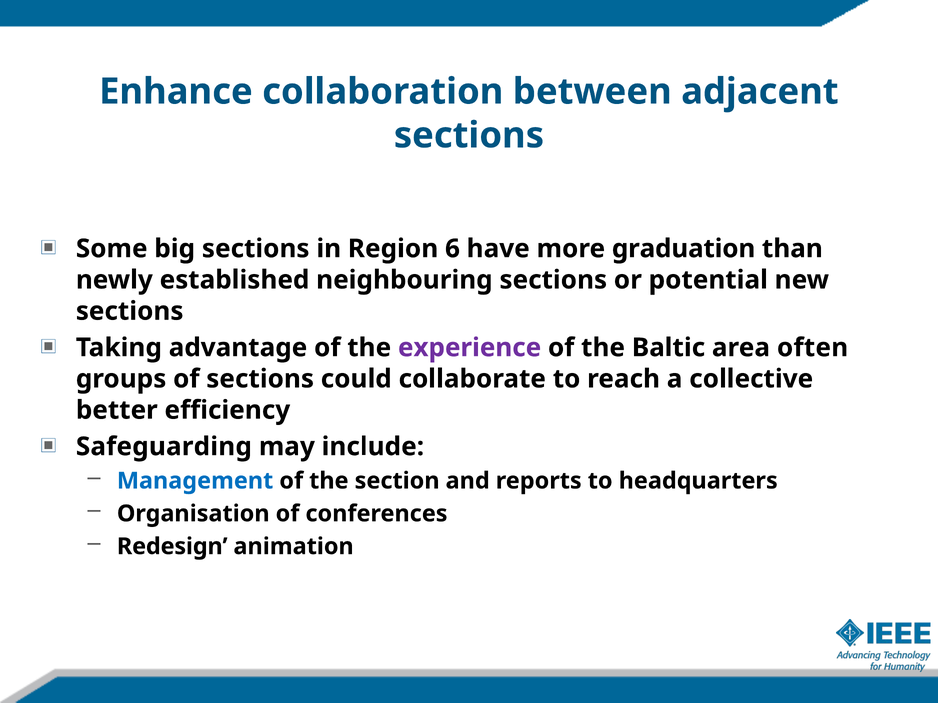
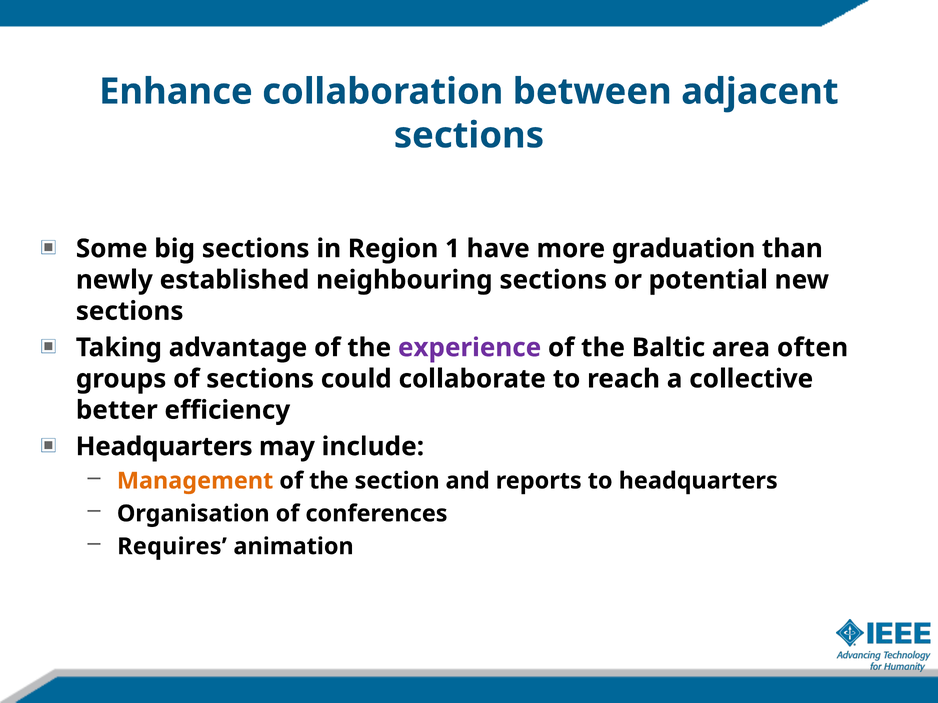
6: 6 -> 1
Safeguarding at (164, 447): Safeguarding -> Headquarters
Management colour: blue -> orange
Redesign: Redesign -> Requires
